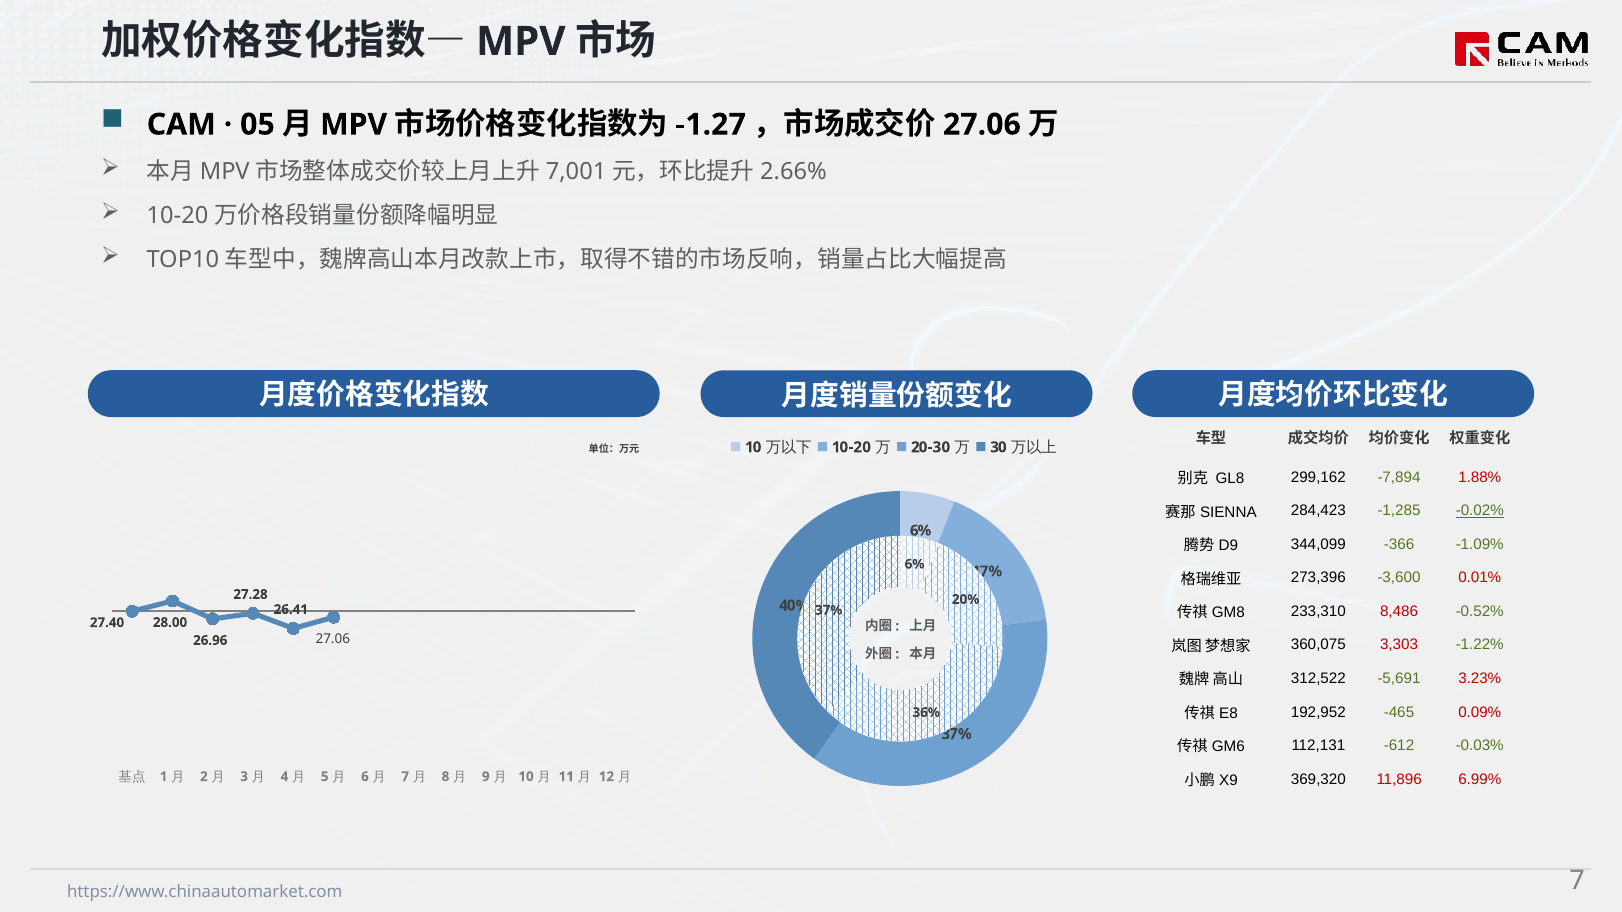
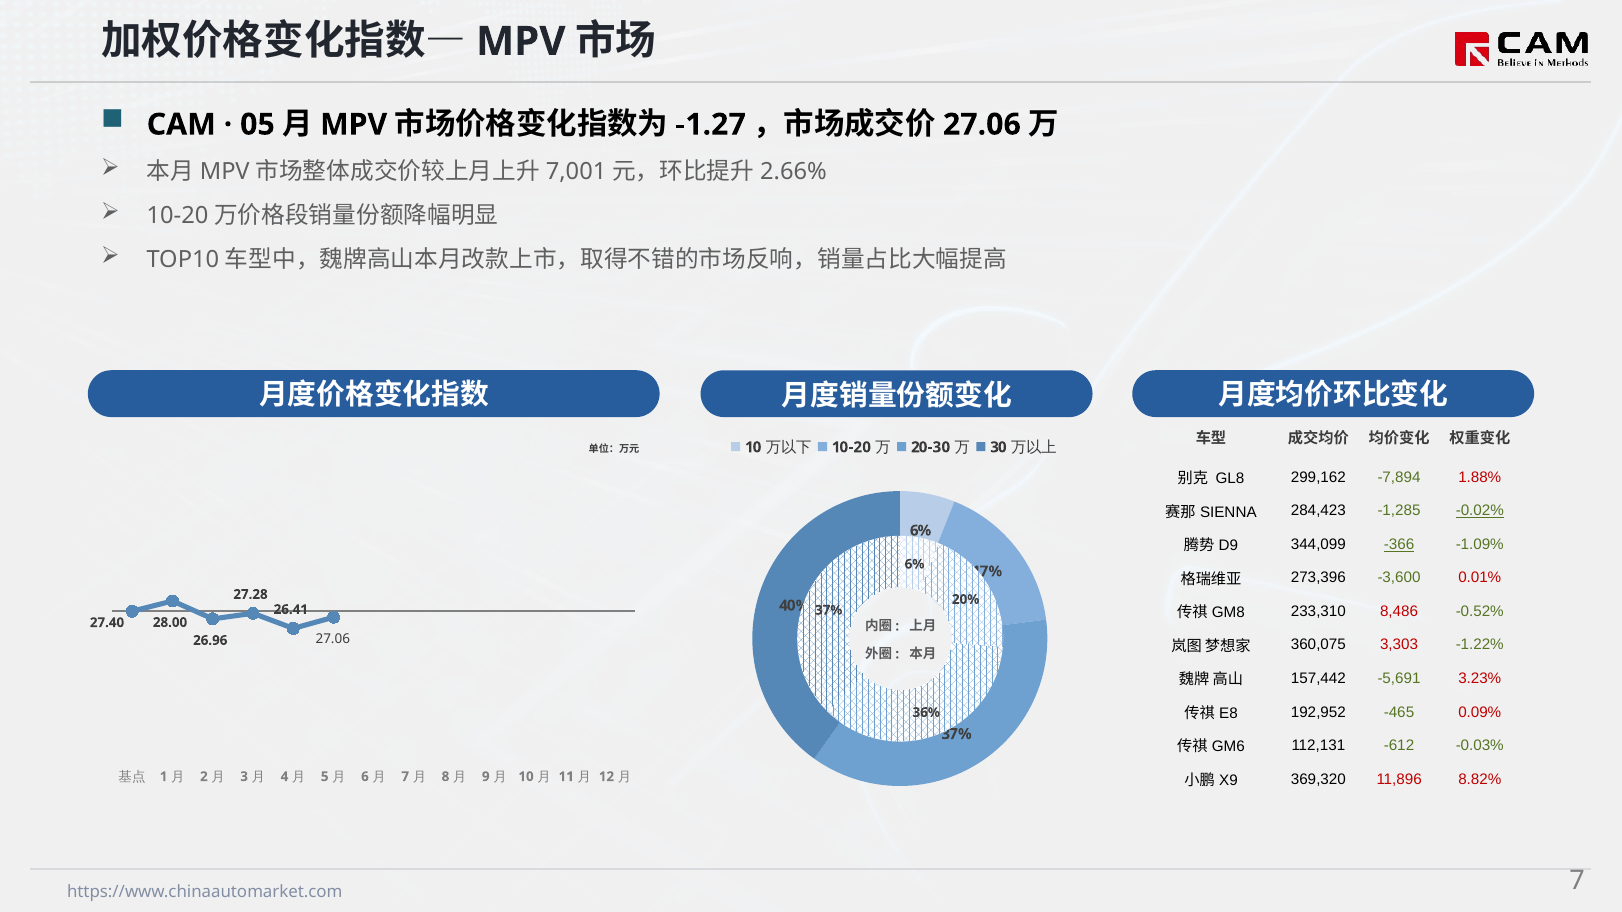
-366 underline: none -> present
312,522: 312,522 -> 157,442
6.99%: 6.99% -> 8.82%
